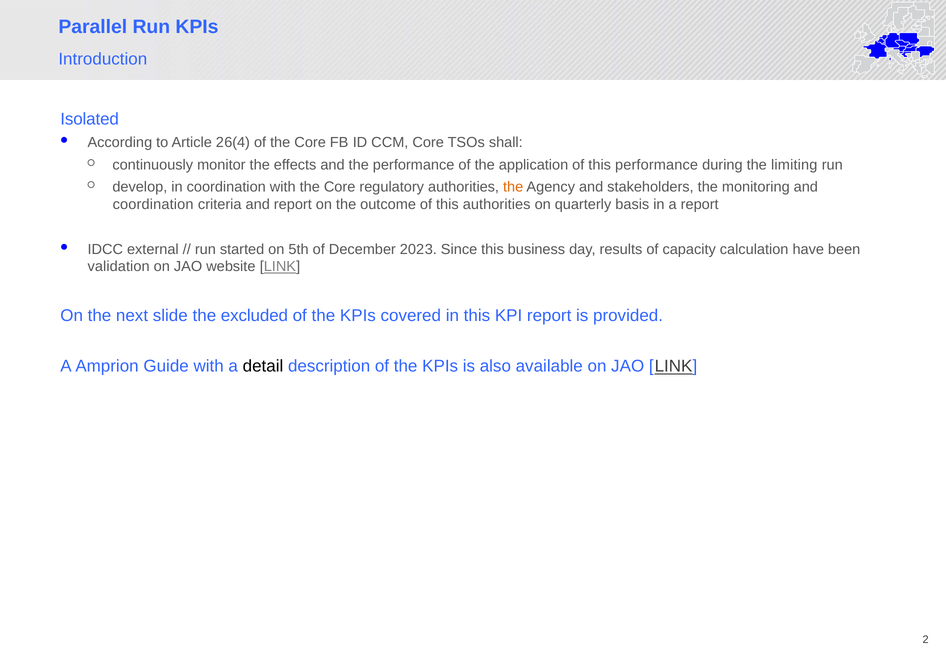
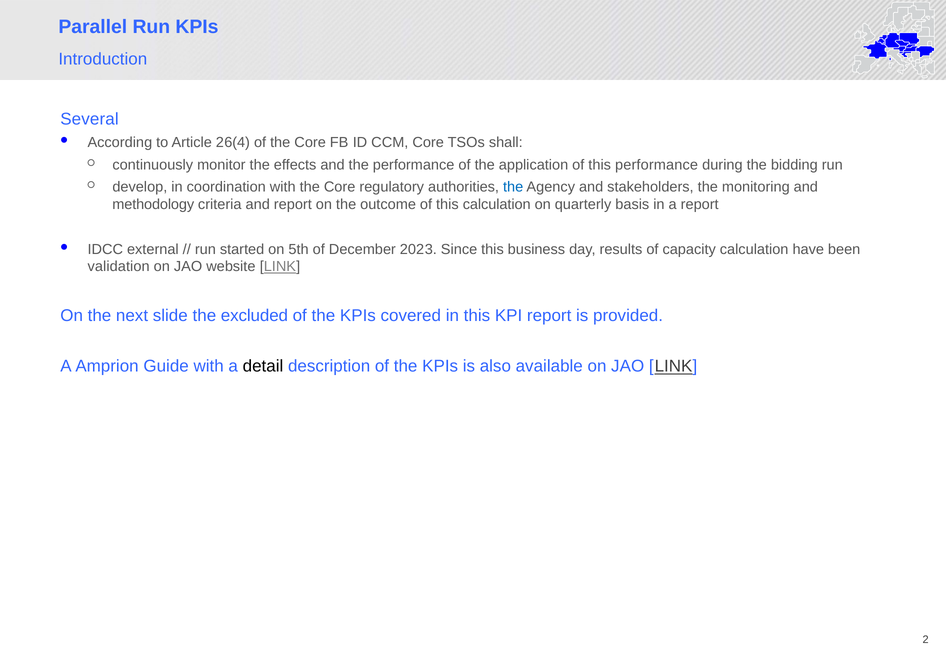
Isolated: Isolated -> Several
limiting: limiting -> bidding
the at (513, 187) colour: orange -> blue
coordination at (153, 205): coordination -> methodology
this authorities: authorities -> calculation
